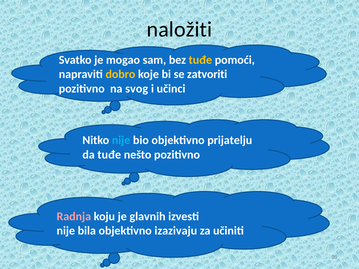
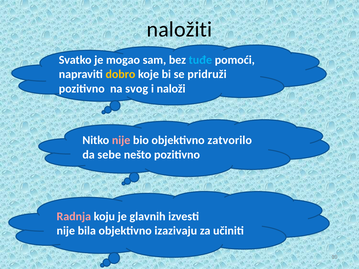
tuđe at (200, 60) colour: yellow -> light blue
zatvoriti: zatvoriti -> pridruži
učinci: učinci -> naloži
nije at (121, 140) colour: light blue -> pink
prijatelju: prijatelju -> zatvorilo
da tuđe: tuđe -> sebe
